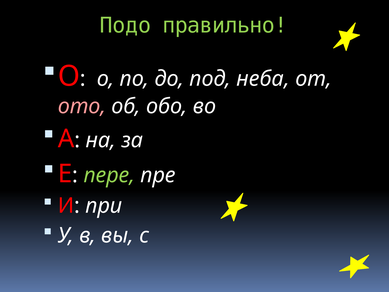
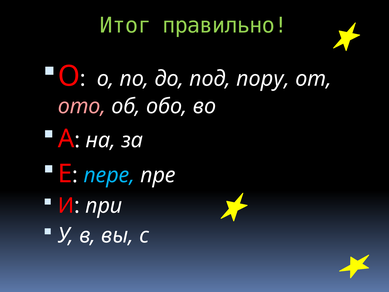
Подо: Подо -> Итог
неба: неба -> пору
пере colour: light green -> light blue
